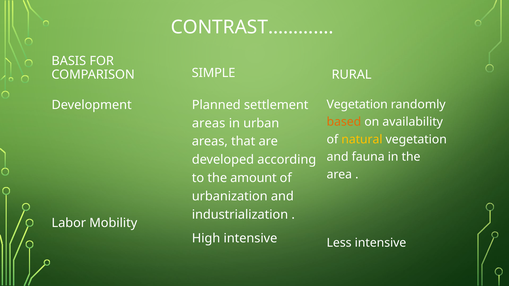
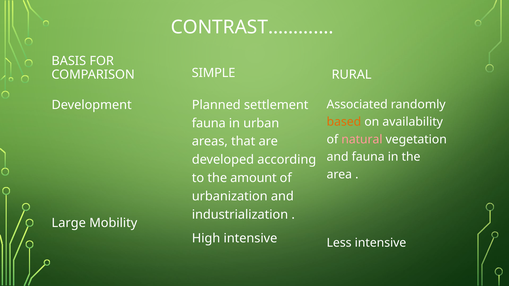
Vegetation at (357, 104): Vegetation -> Associated
areas at (209, 123): areas -> fauna
natural colour: yellow -> pink
Labor: Labor -> Large
